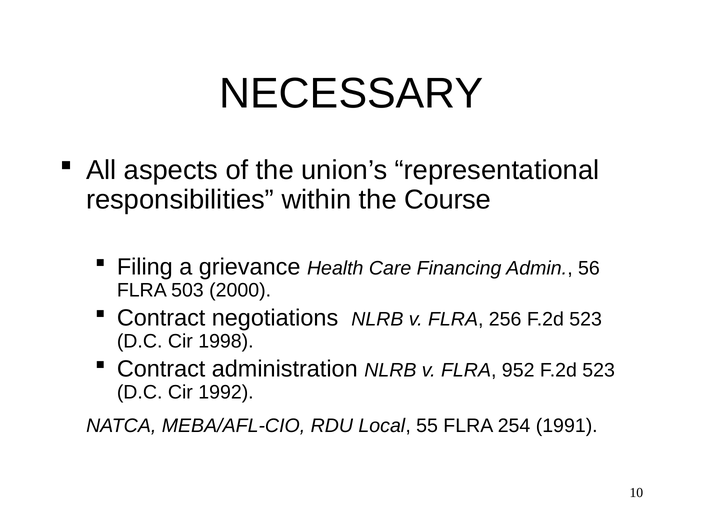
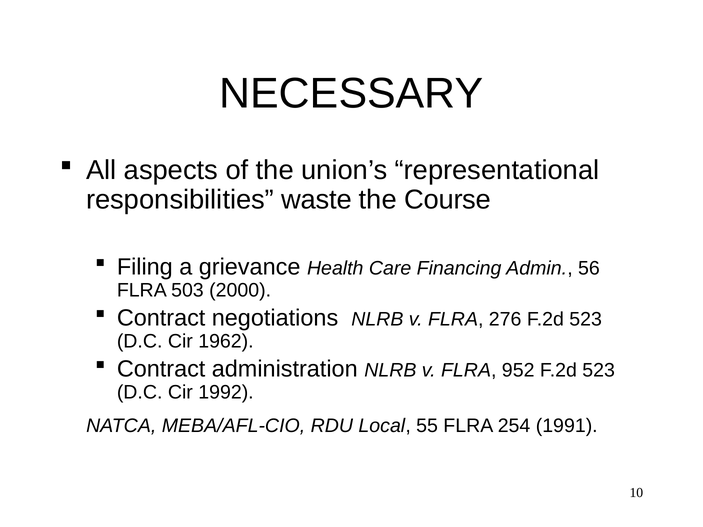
within: within -> waste
256: 256 -> 276
1998: 1998 -> 1962
